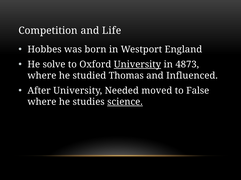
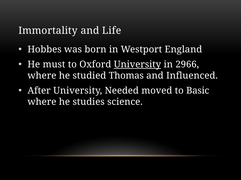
Competition: Competition -> Immortality
solve: solve -> must
4873: 4873 -> 2966
False: False -> Basic
science underline: present -> none
